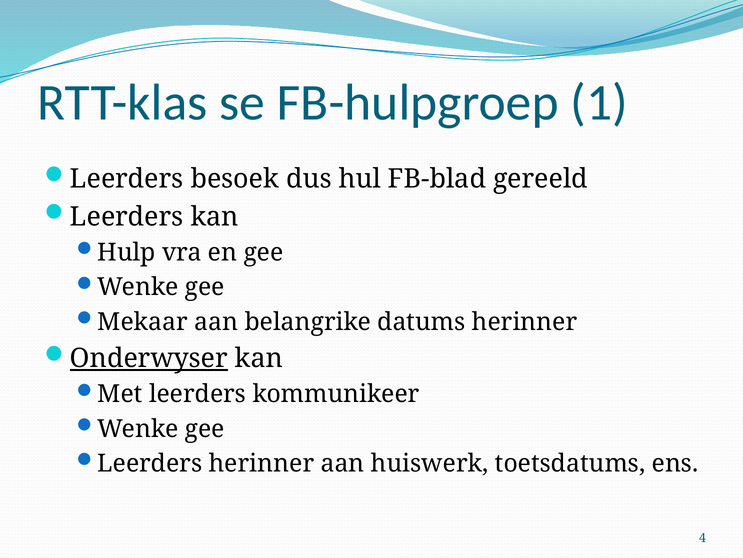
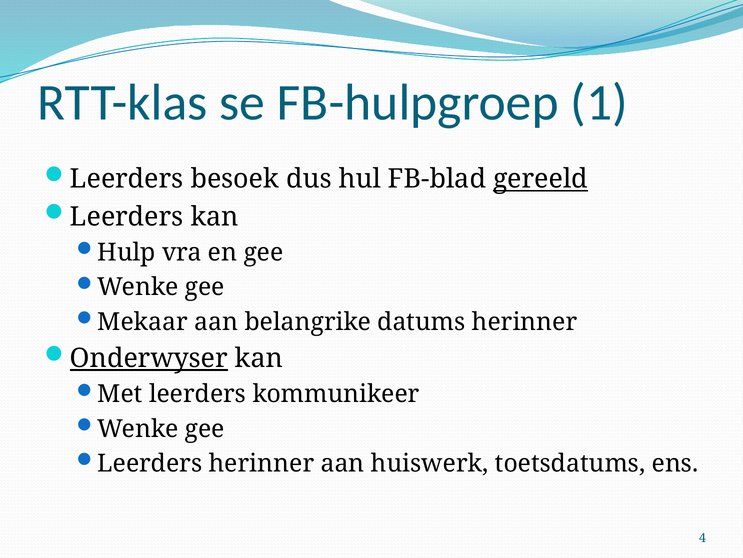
gereeld underline: none -> present
